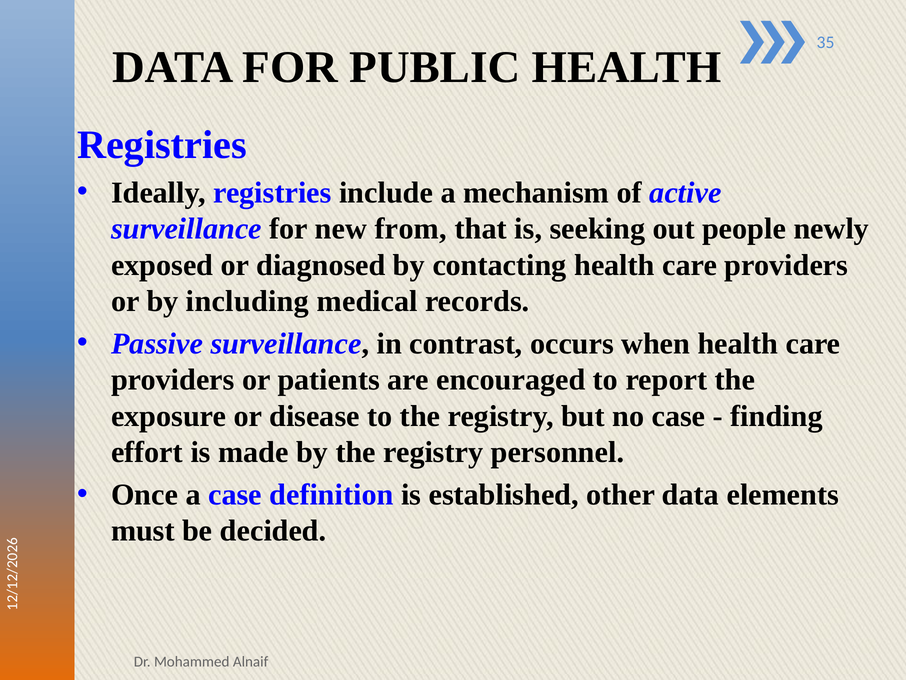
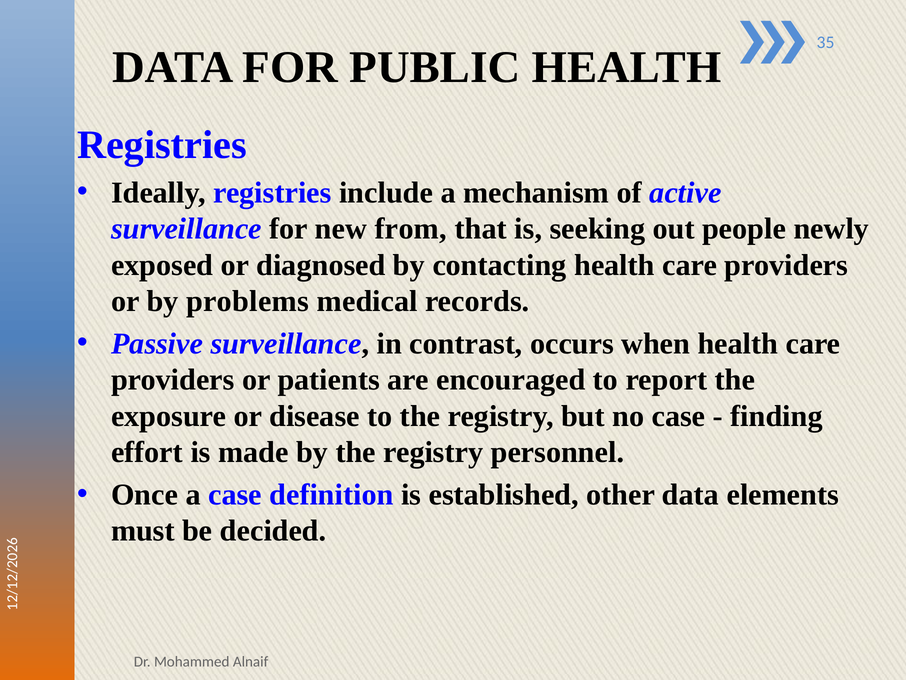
including: including -> problems
